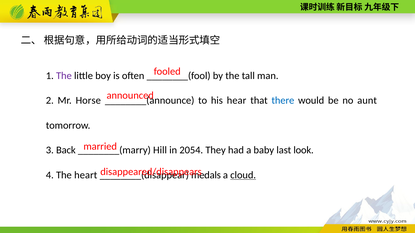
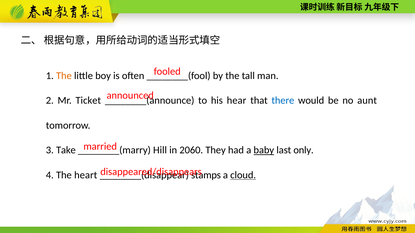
The at (64, 76) colour: purple -> orange
Horse: Horse -> Ticket
Back: Back -> Take
2054: 2054 -> 2060
baby underline: none -> present
look: look -> only
medals: medals -> stamps
